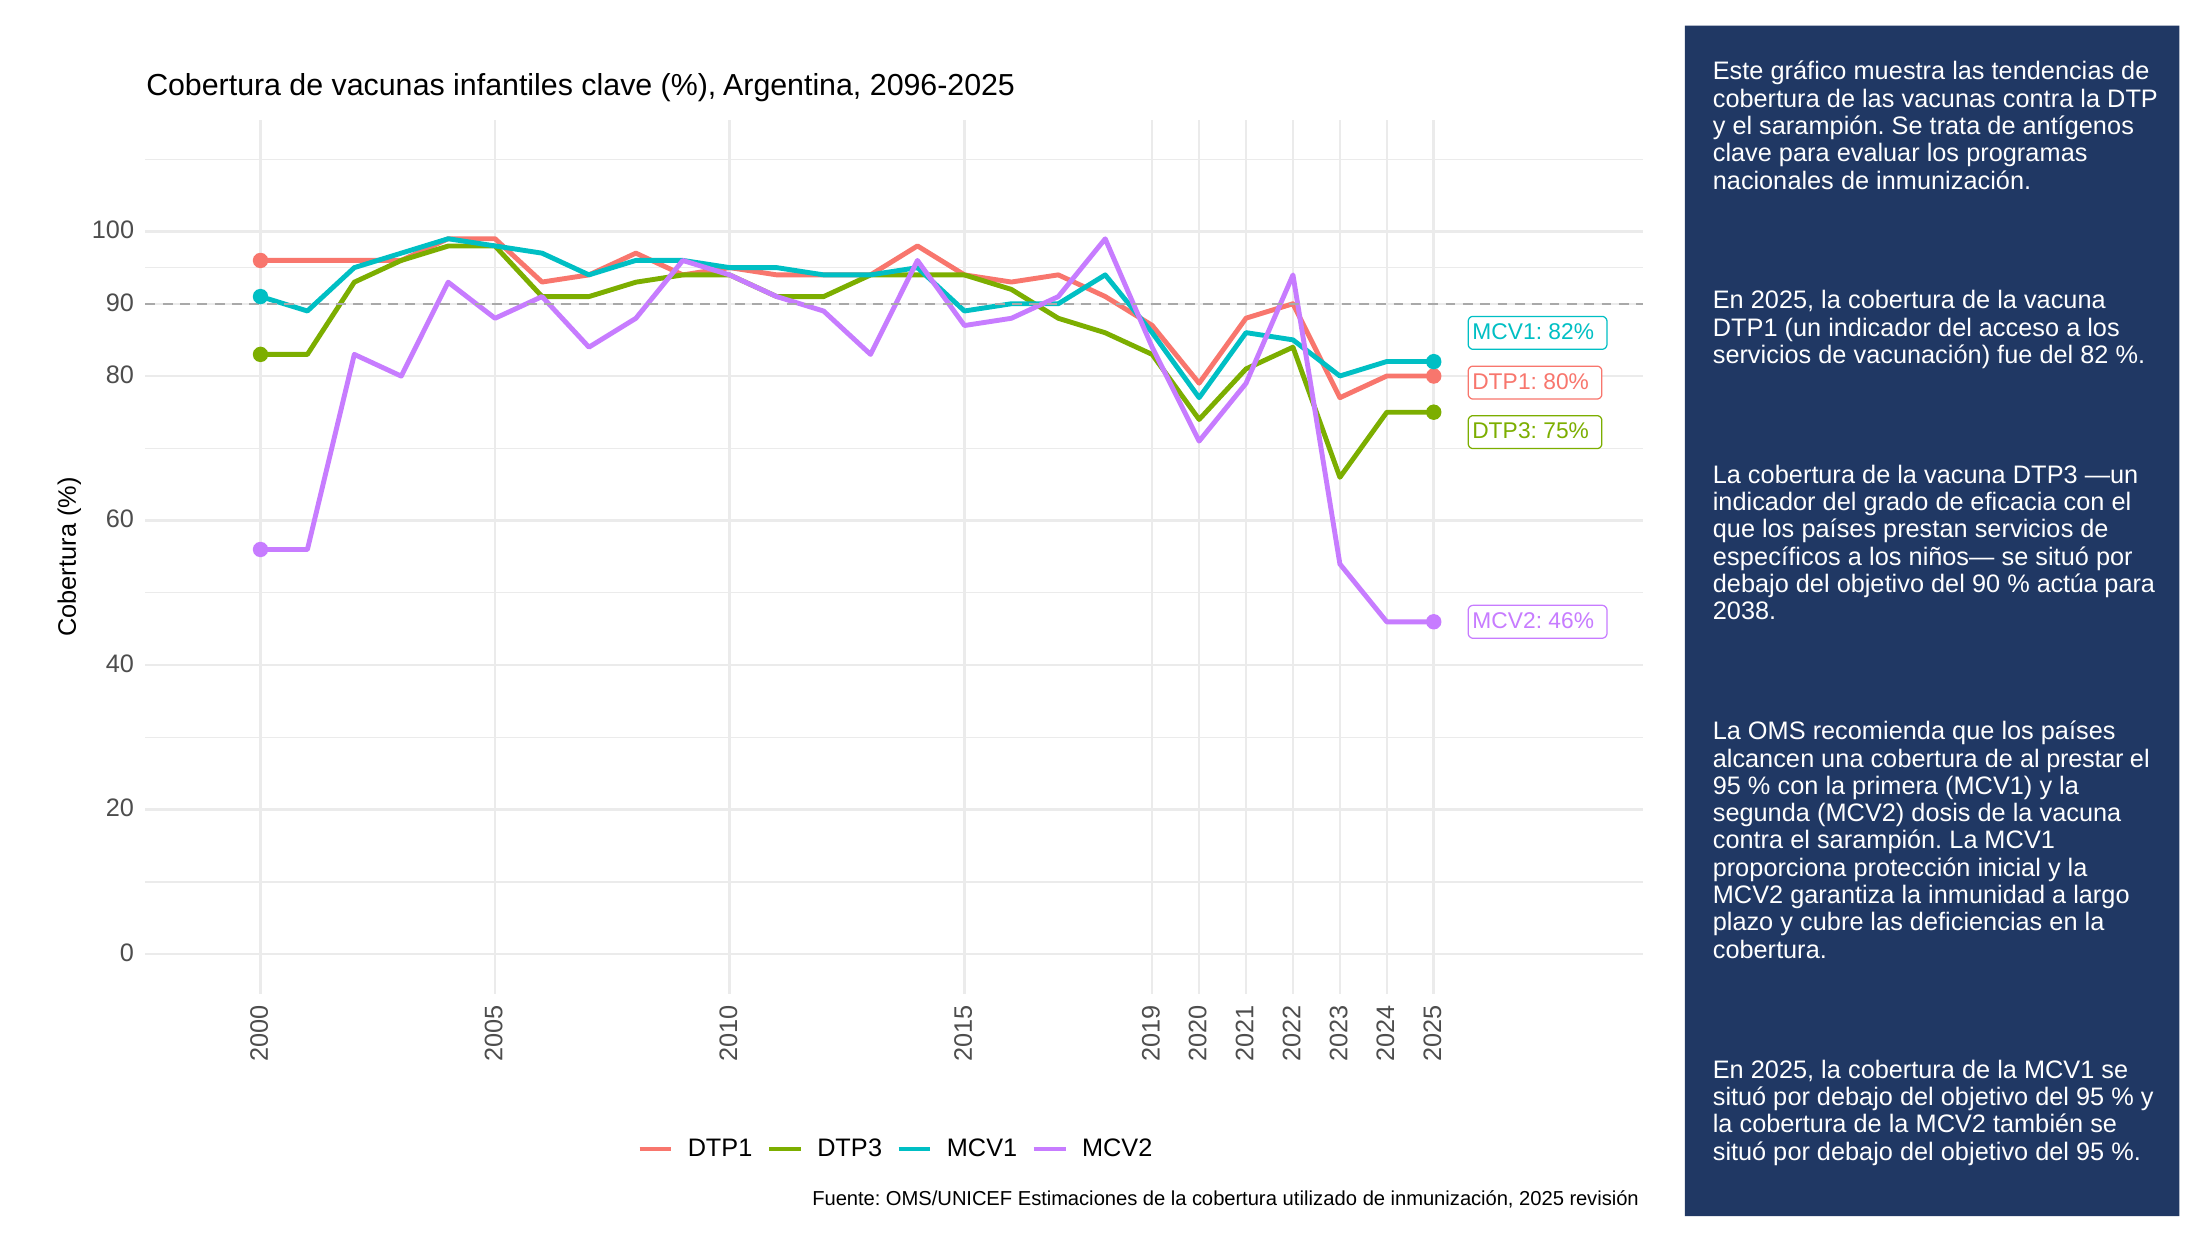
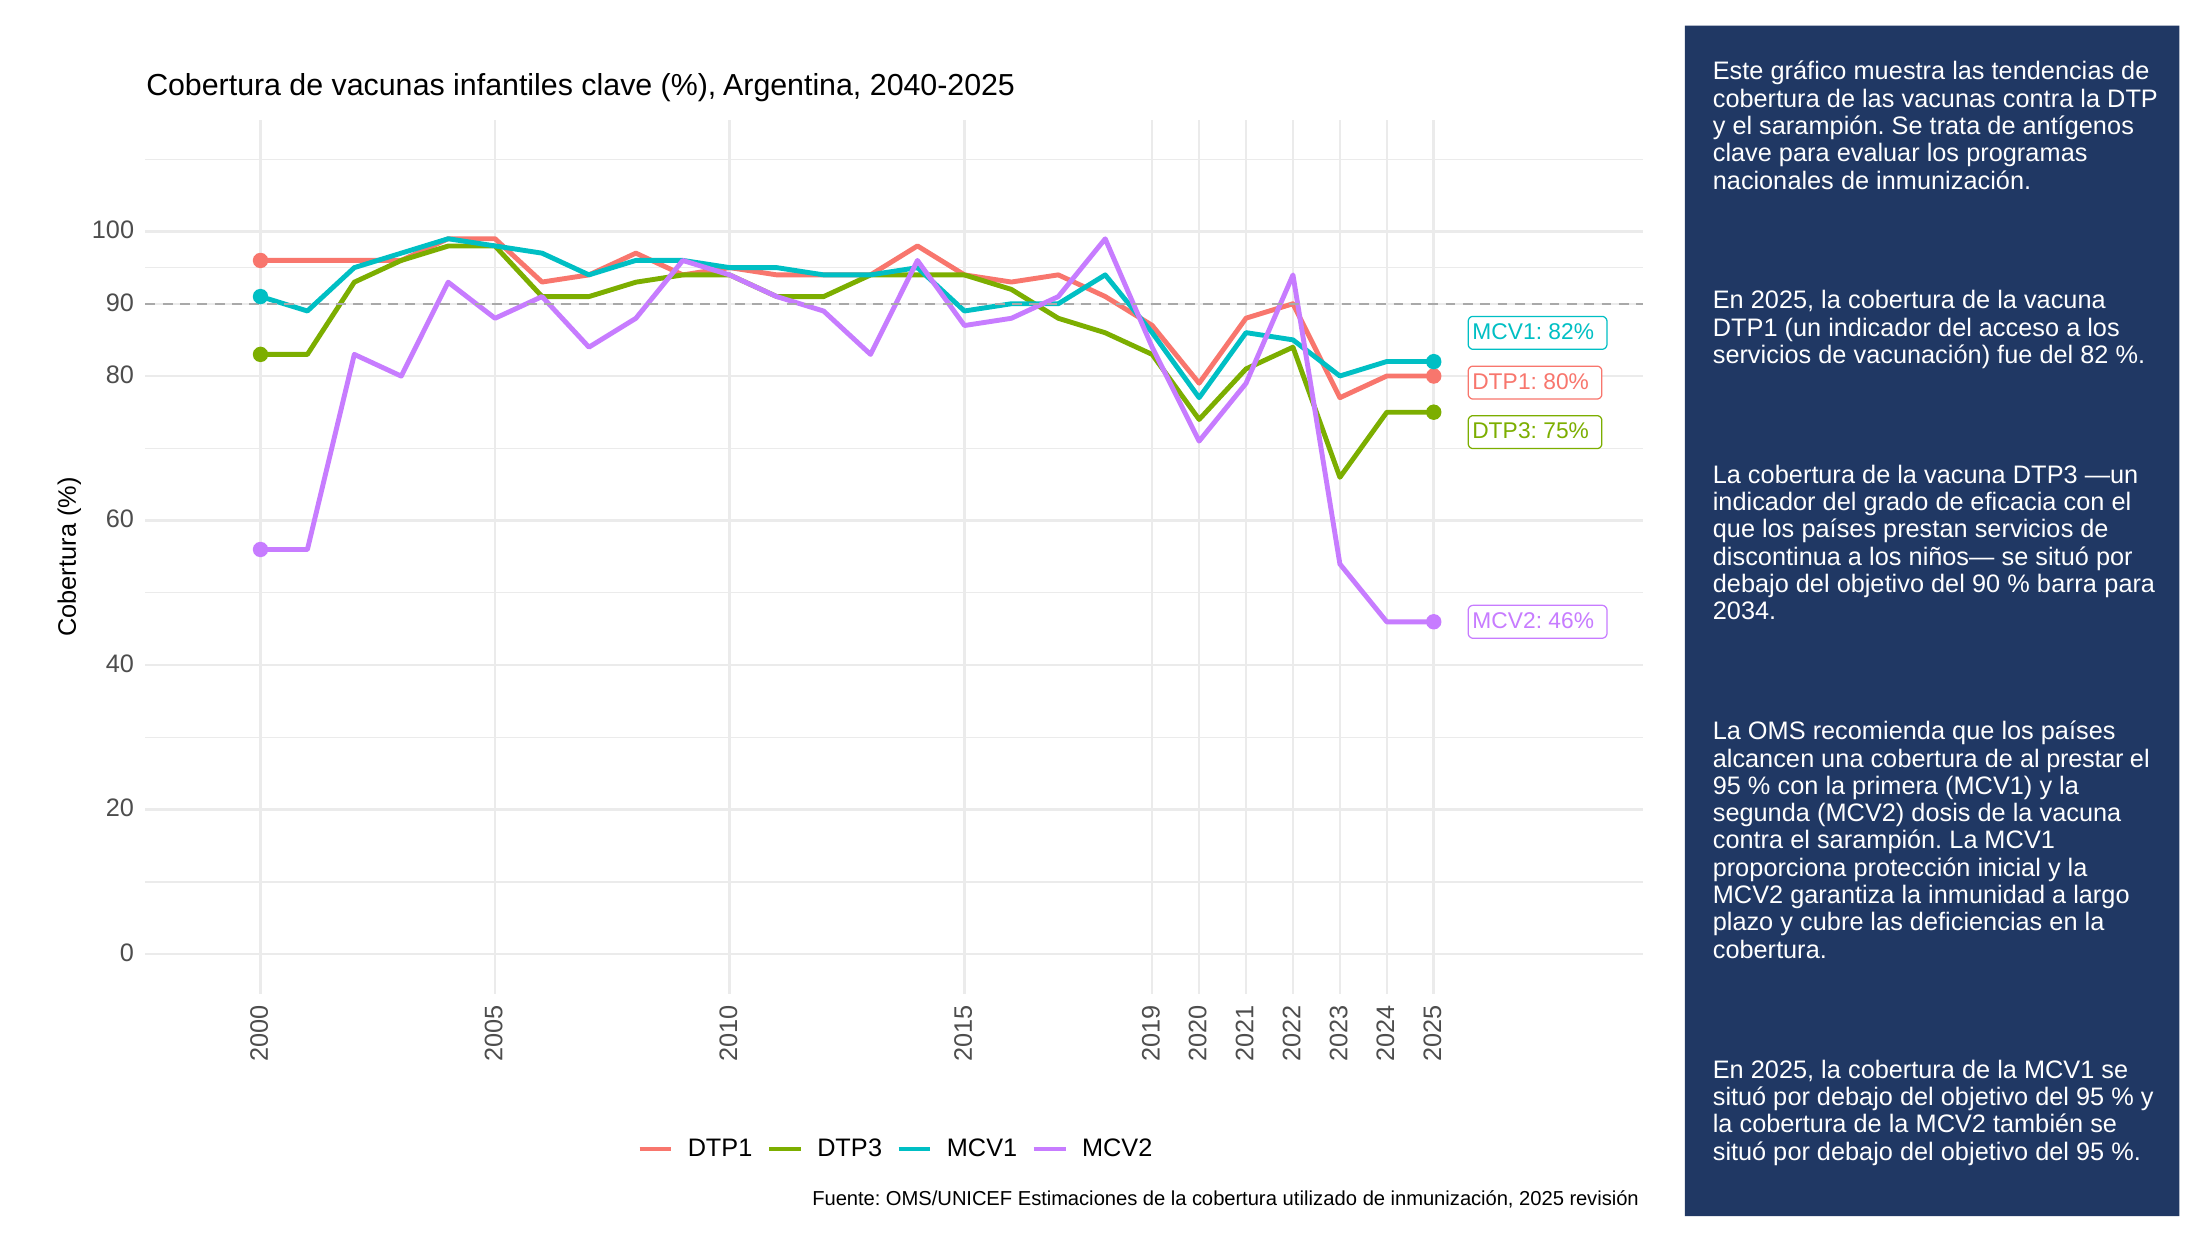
2096-2025: 2096-2025 -> 2040-2025
específicos: específicos -> discontinua
actúa: actúa -> barra
2038: 2038 -> 2034
